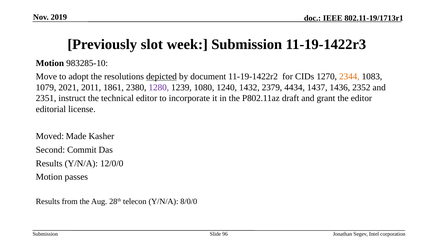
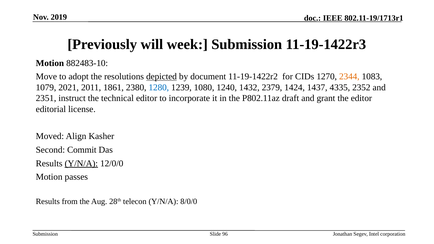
slot: slot -> will
983285-10: 983285-10 -> 882483-10
1280 colour: purple -> blue
4434: 4434 -> 1424
1436: 1436 -> 4335
Made: Made -> Align
Y/N/A at (81, 164) underline: none -> present
